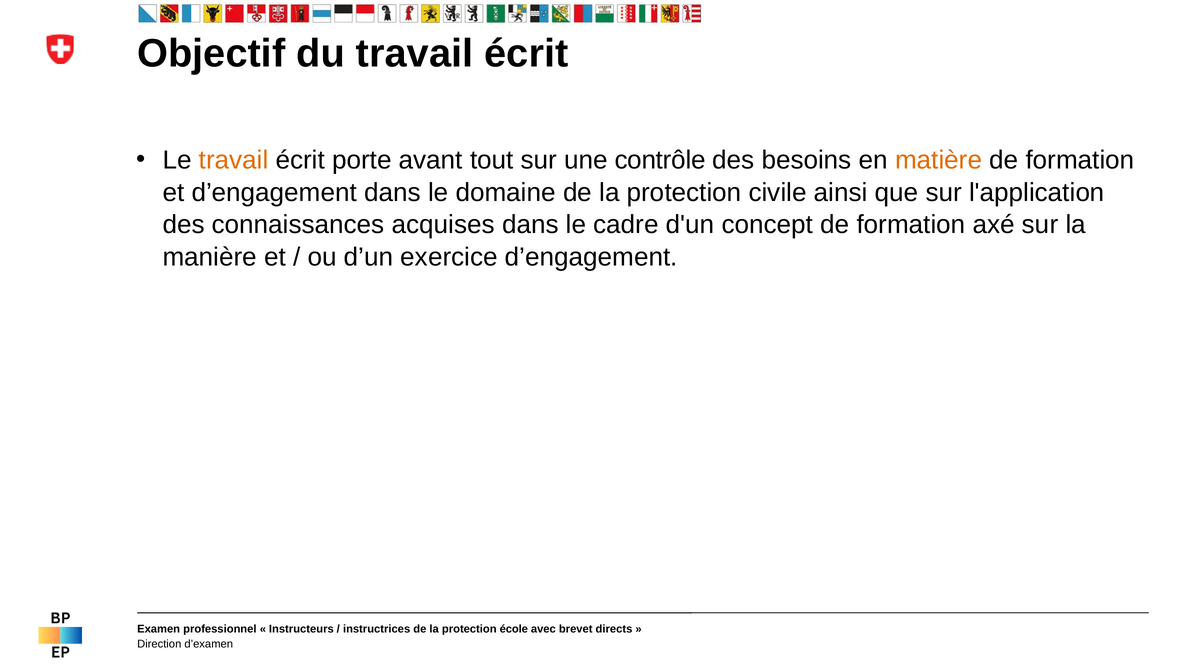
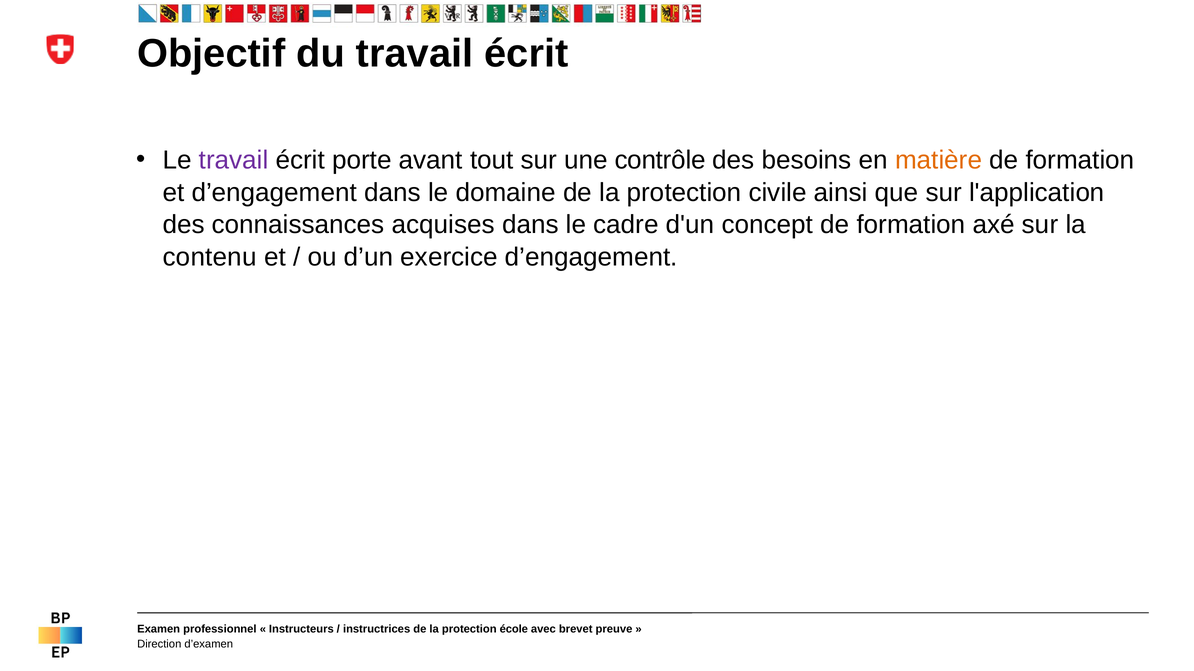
travail at (234, 160) colour: orange -> purple
manière: manière -> contenu
directs: directs -> preuve
